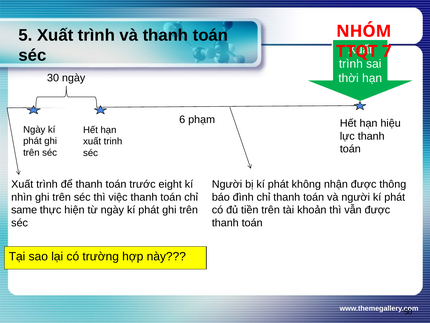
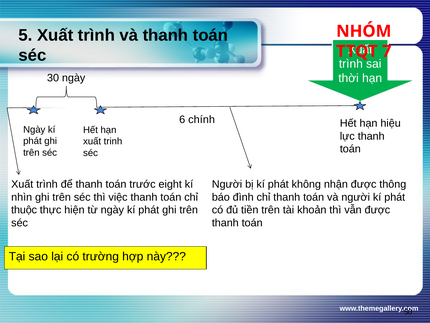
phạm: phạm -> chính
same: same -> thuộc
